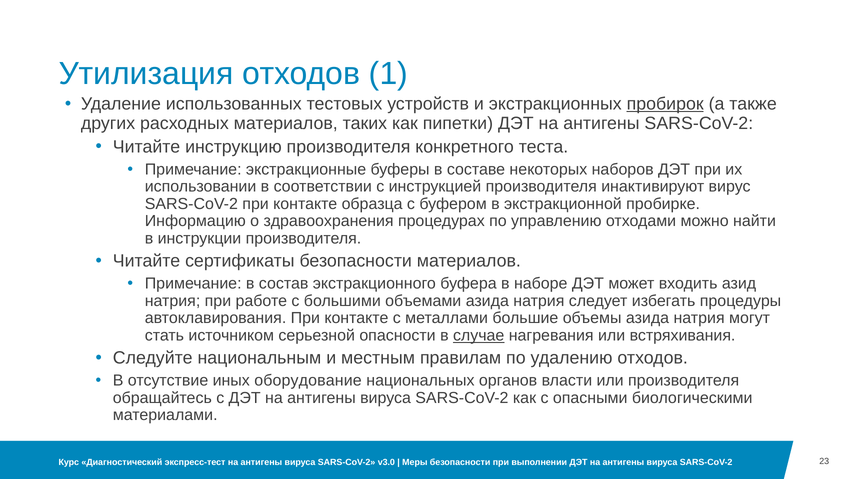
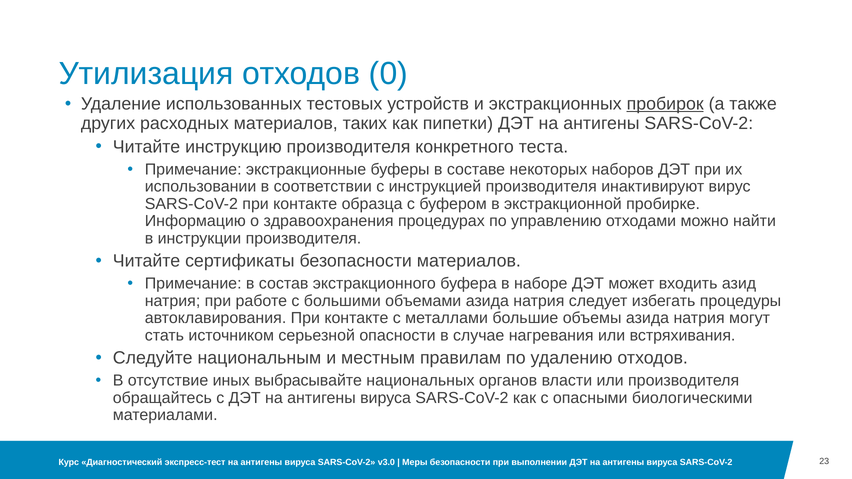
1: 1 -> 0
случае underline: present -> none
оборудование: оборудование -> выбрасывайте
